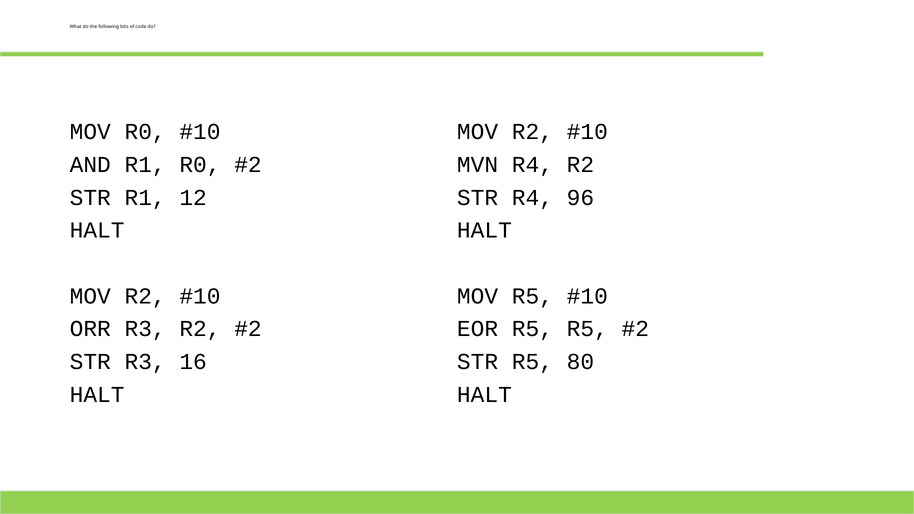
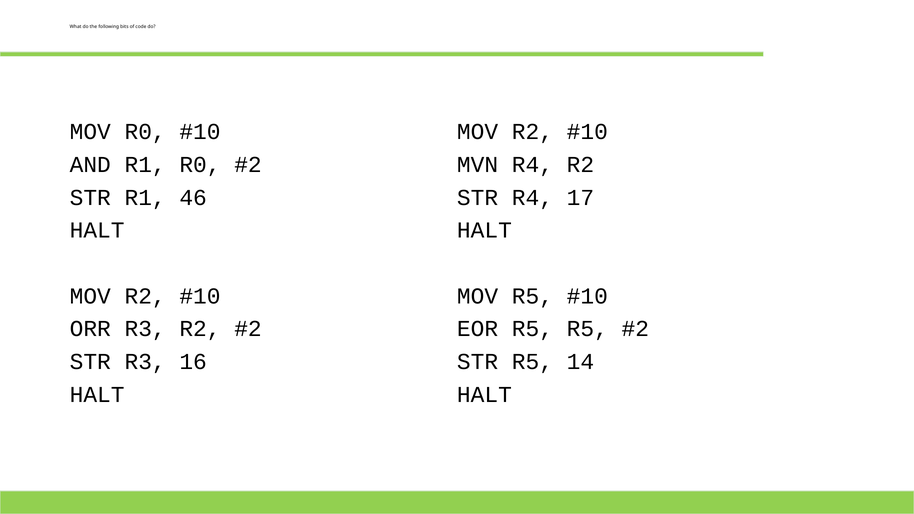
12: 12 -> 46
96: 96 -> 17
80: 80 -> 14
